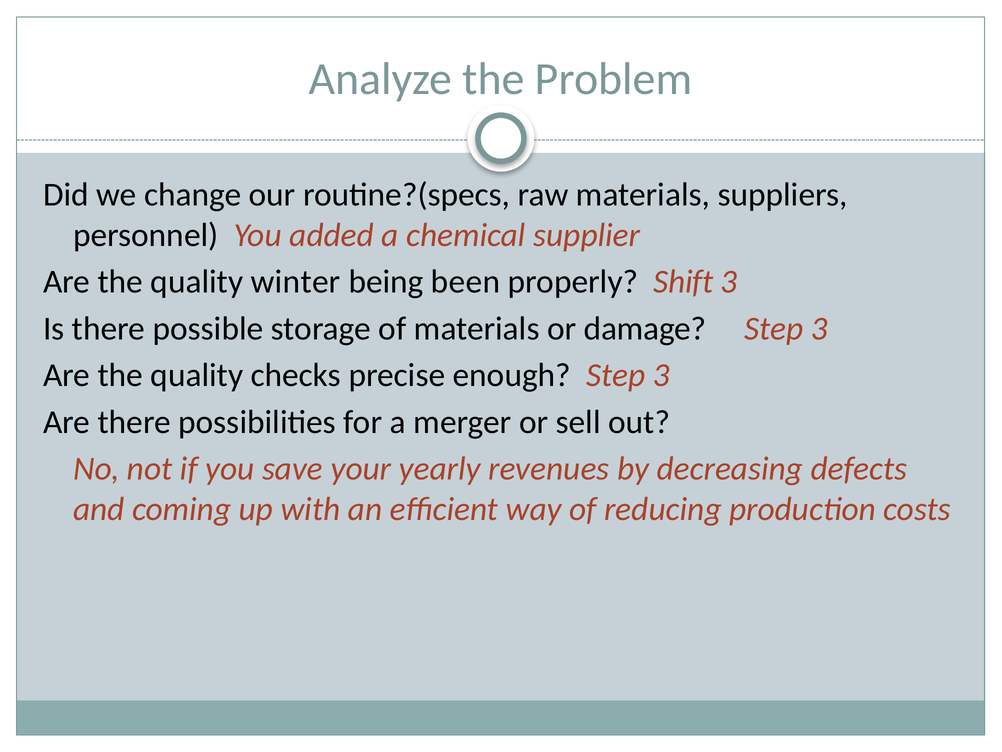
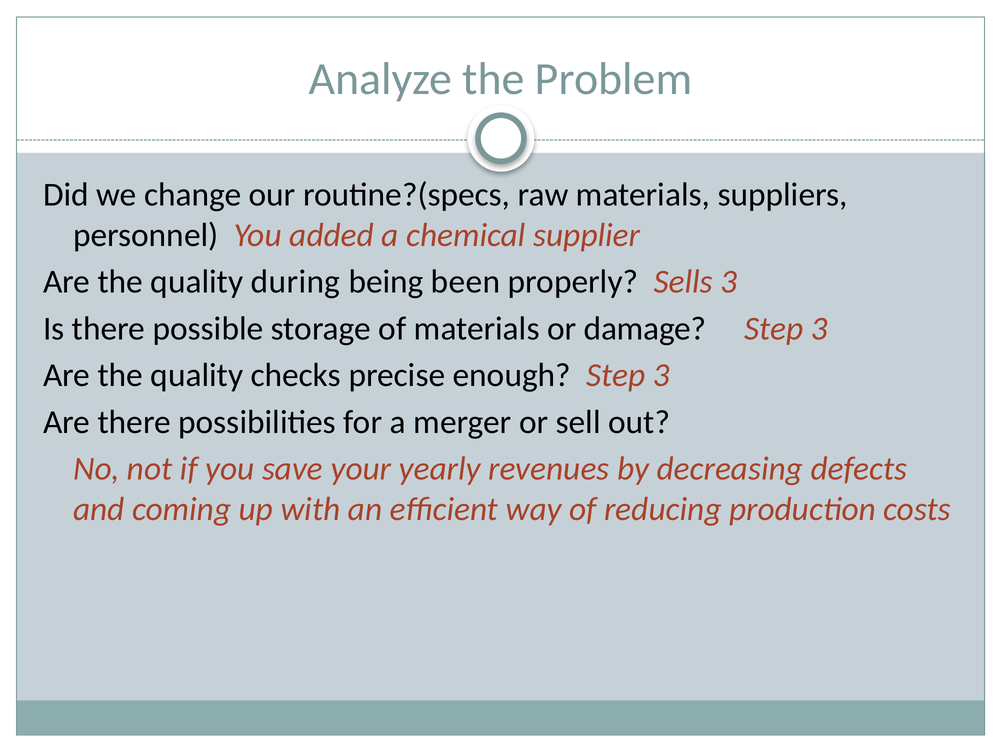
winter: winter -> during
Shift: Shift -> Sells
